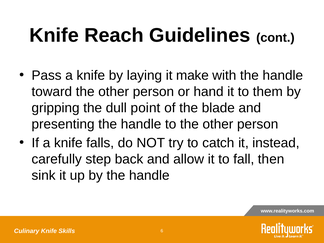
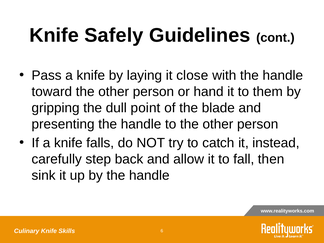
Reach: Reach -> Safely
make: make -> close
